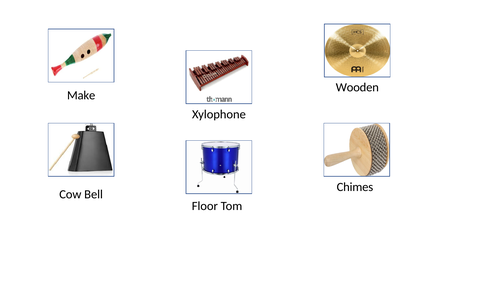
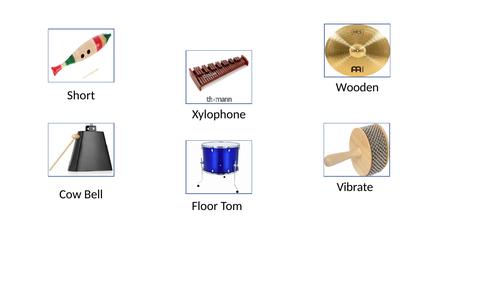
Make: Make -> Short
Chimes: Chimes -> Vibrate
